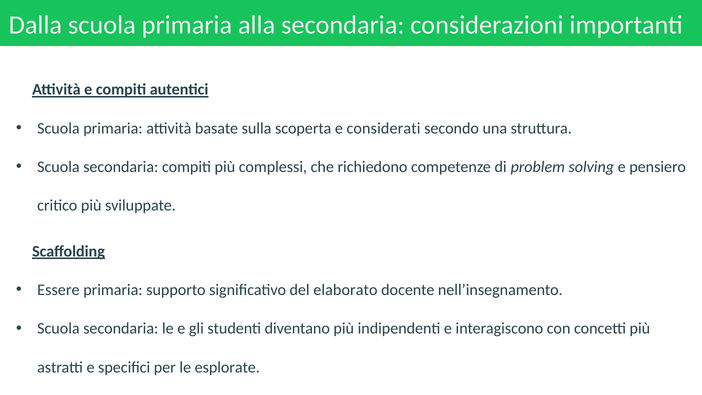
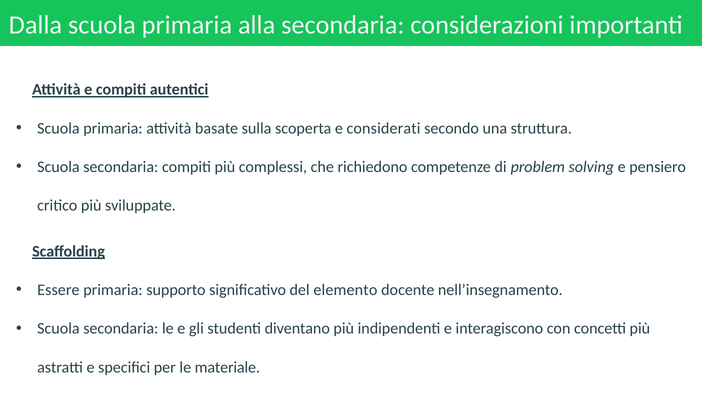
elaborato: elaborato -> elemento
esplorate: esplorate -> materiale
